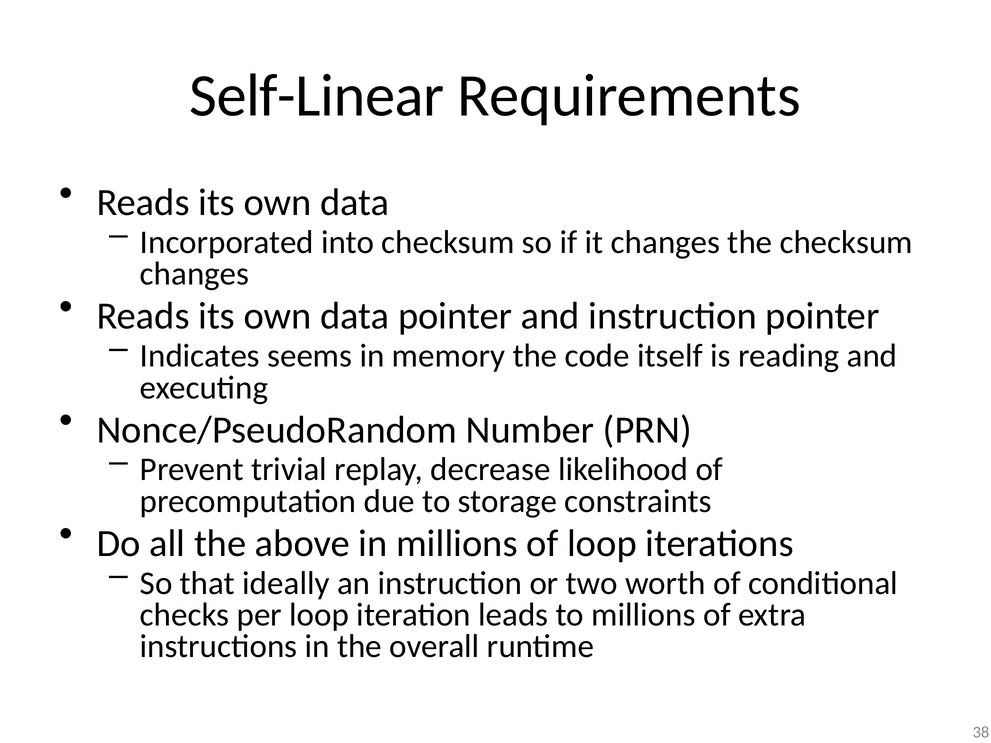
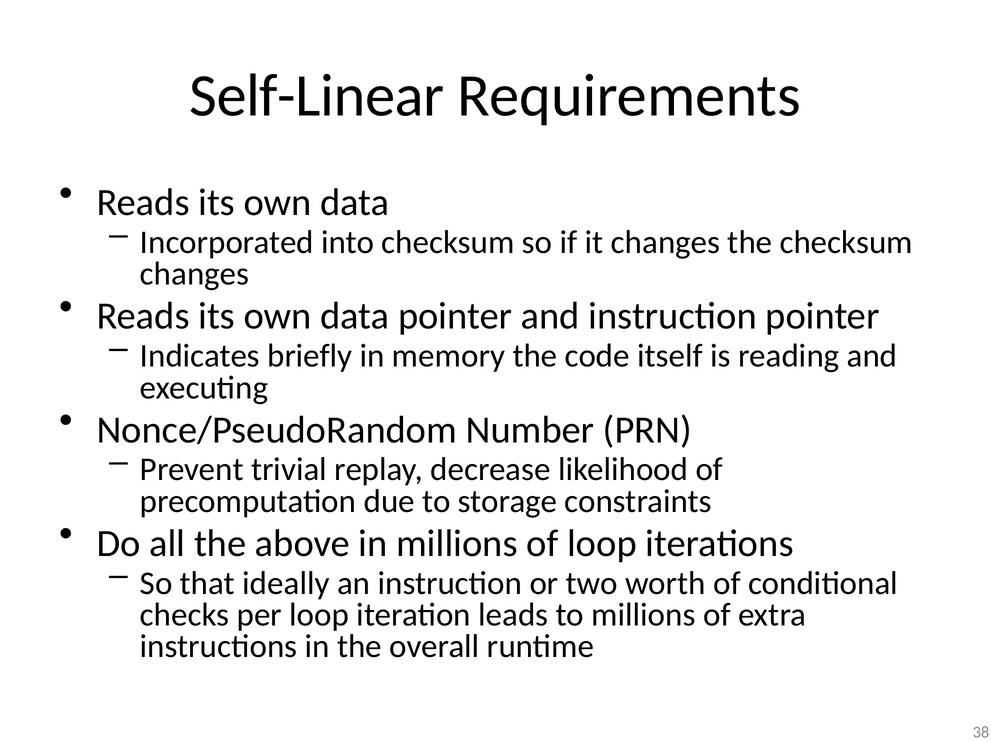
seems: seems -> briefly
